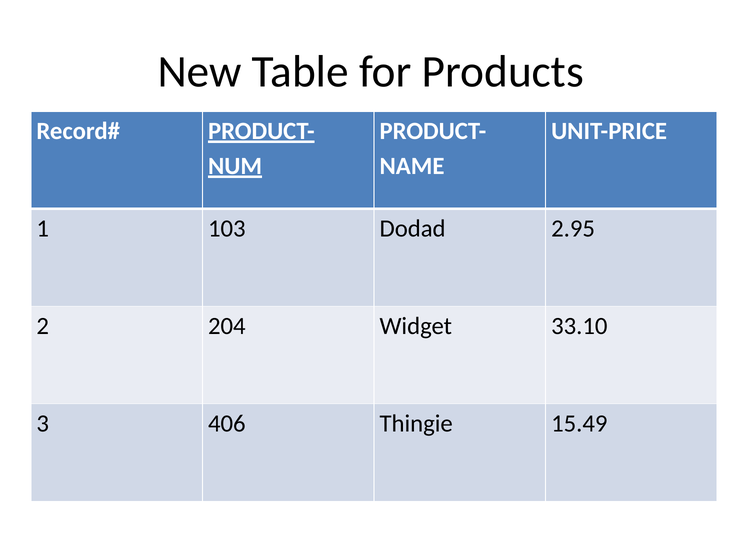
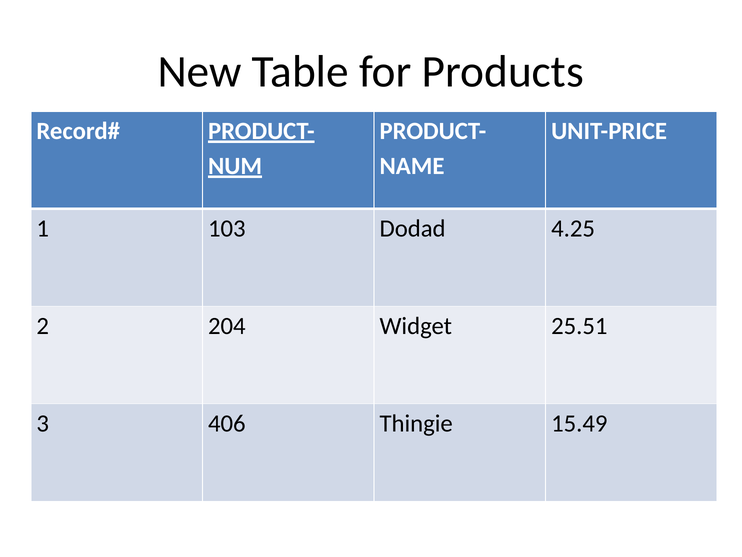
2.95: 2.95 -> 4.25
33.10: 33.10 -> 25.51
